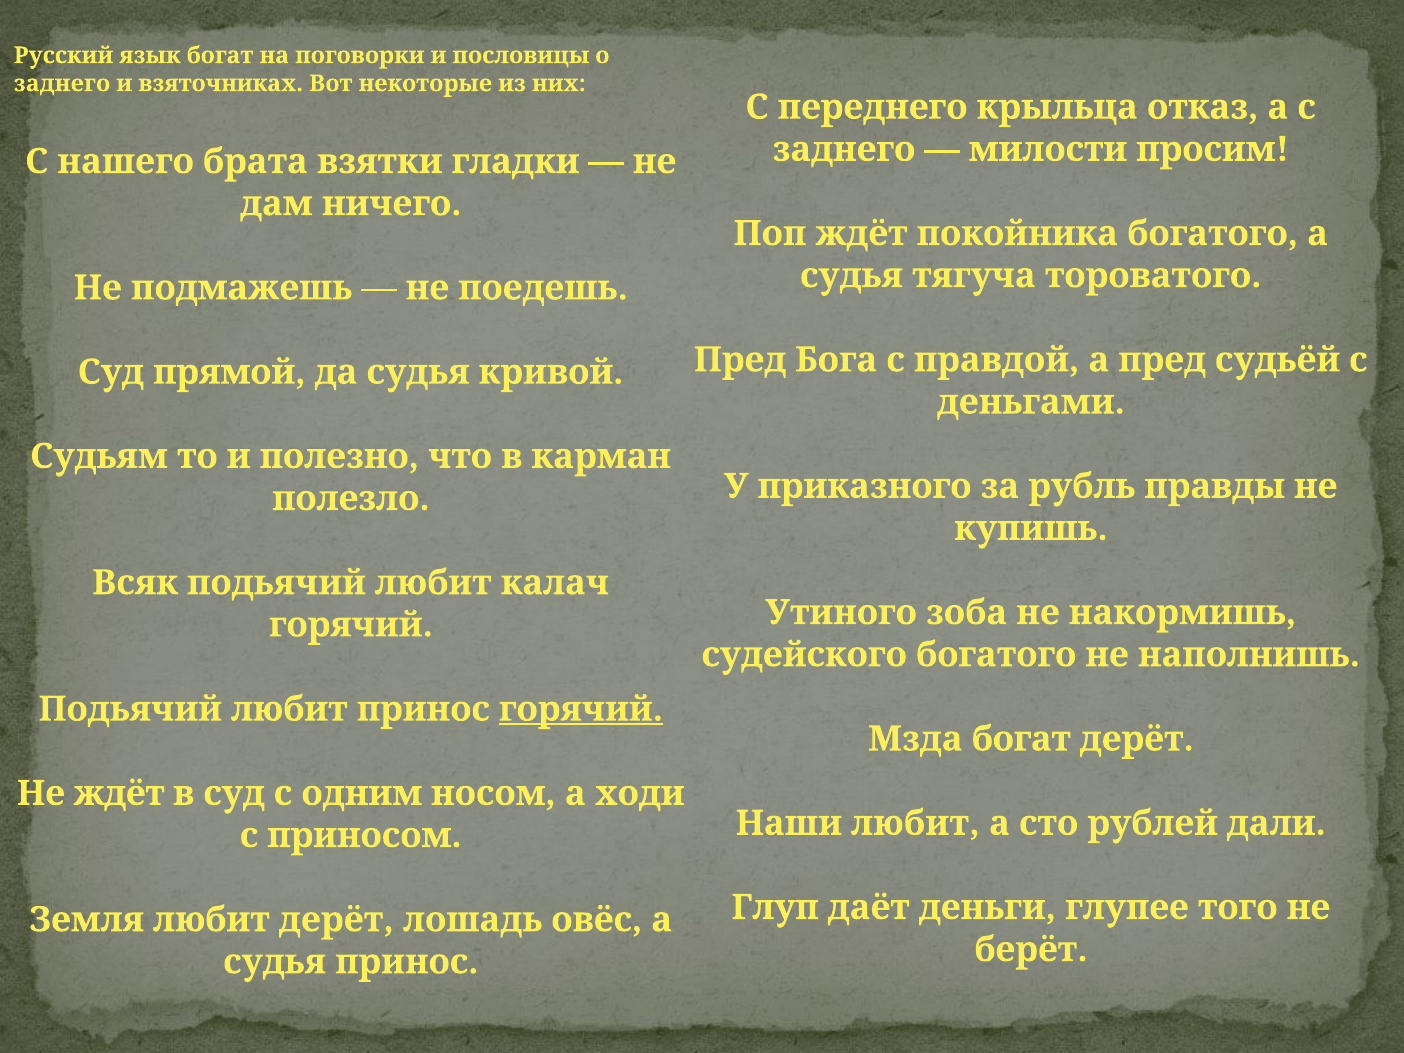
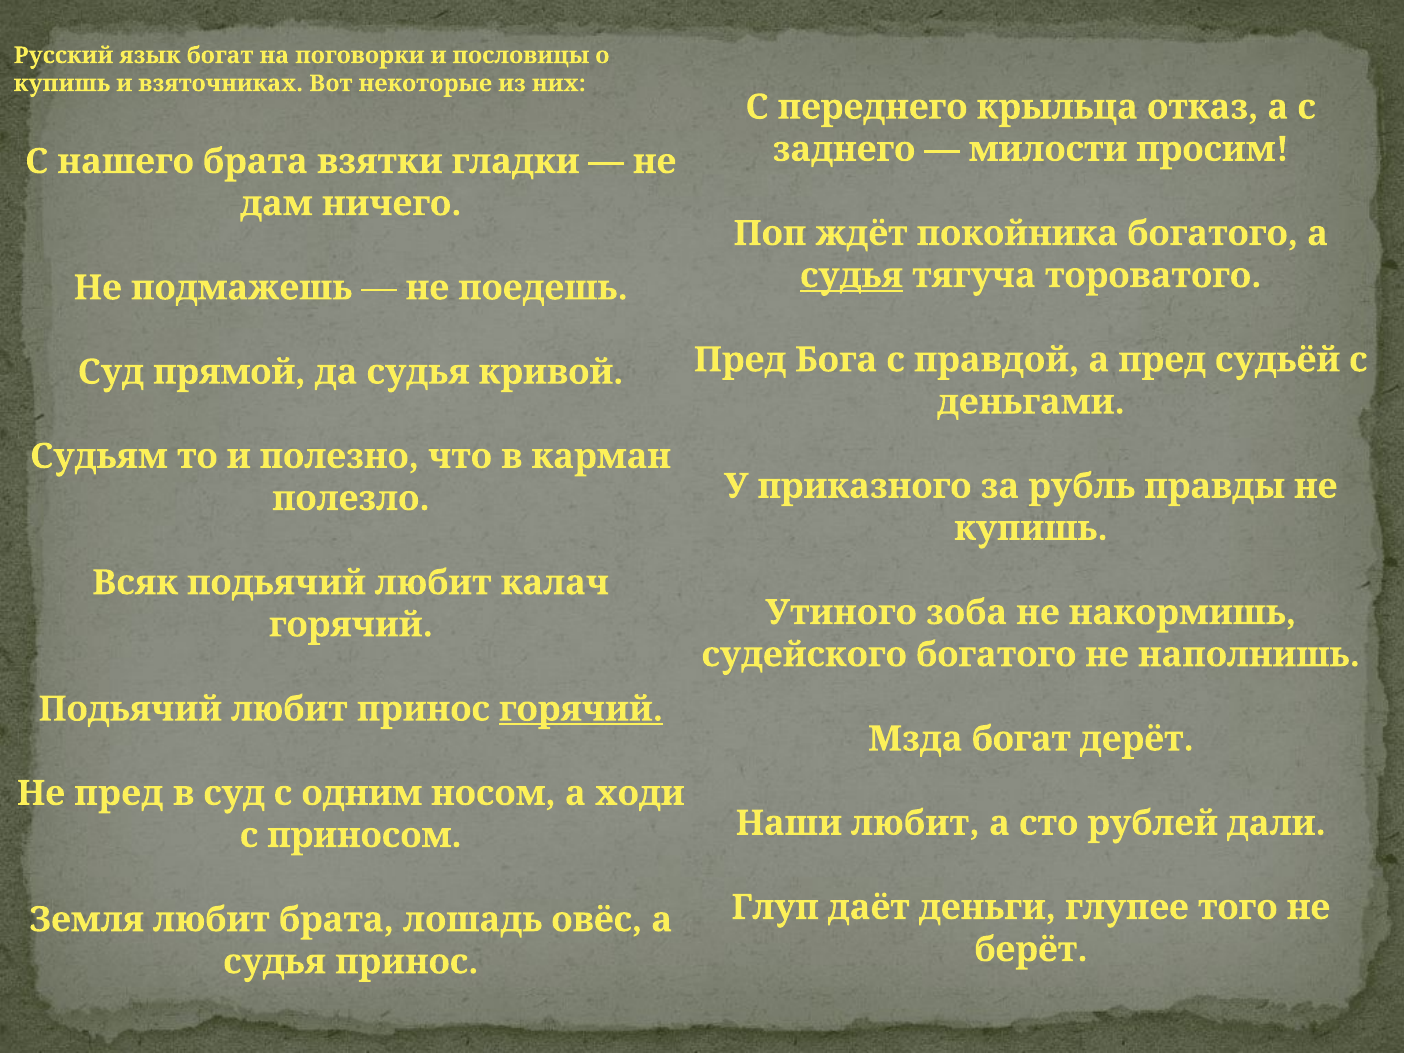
заднего at (62, 83): заднего -> купишь
судья at (852, 276) underline: none -> present
Не ждёт: ждёт -> пред
любит дерёт: дерёт -> брата
